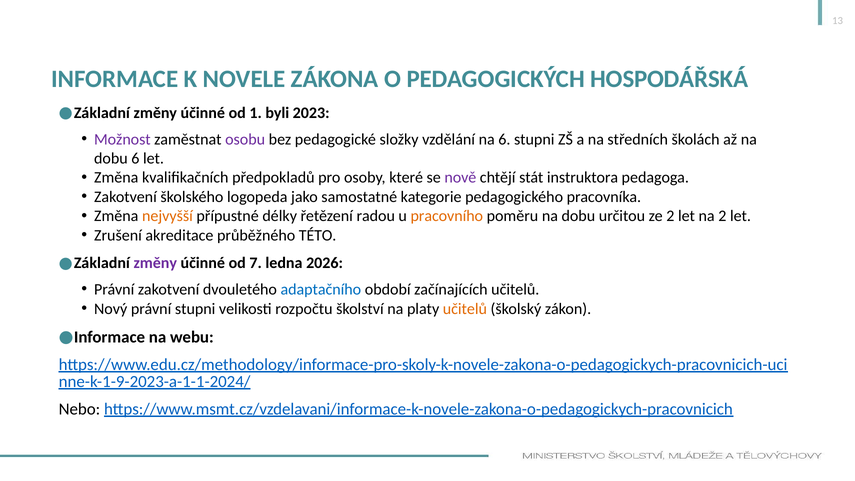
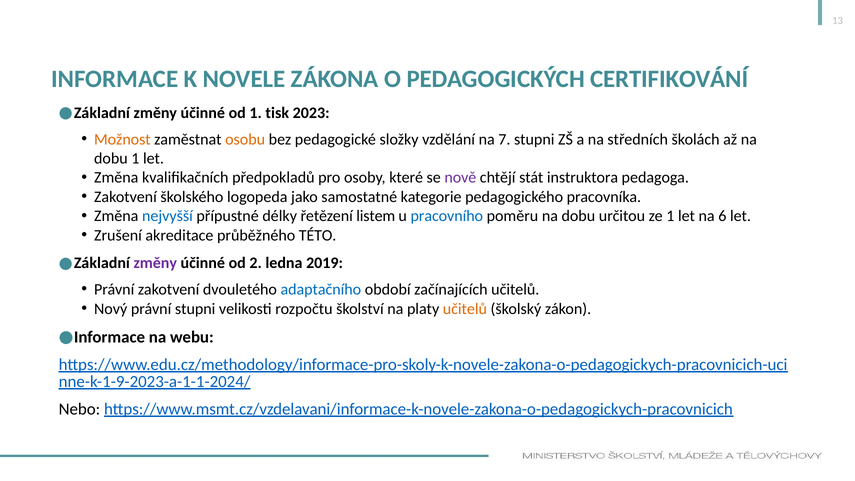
HOSPODÁŘSKÁ: HOSPODÁŘSKÁ -> CERTIFIKOVÁNÍ
byli: byli -> tisk
Možnost colour: purple -> orange
osobu colour: purple -> orange
na 6: 6 -> 7
dobu 6: 6 -> 1
nejvyšší colour: orange -> blue
radou: radou -> listem
pracovního colour: orange -> blue
ze 2: 2 -> 1
na 2: 2 -> 6
7: 7 -> 2
2026: 2026 -> 2019
